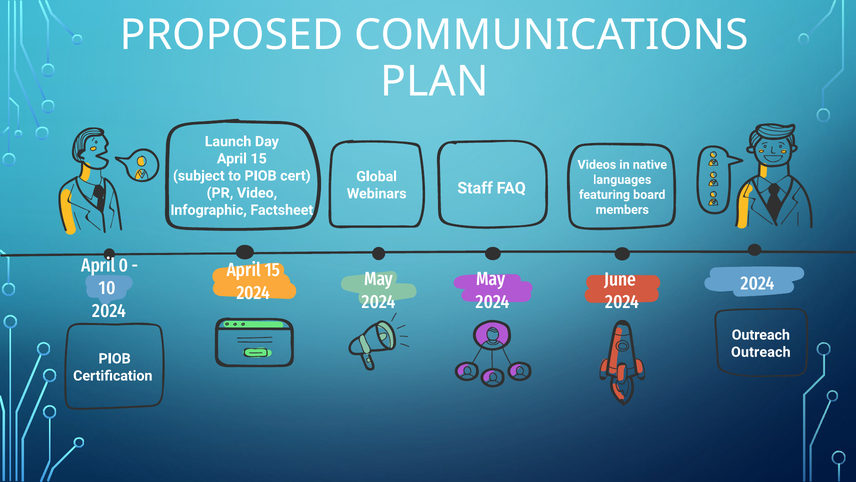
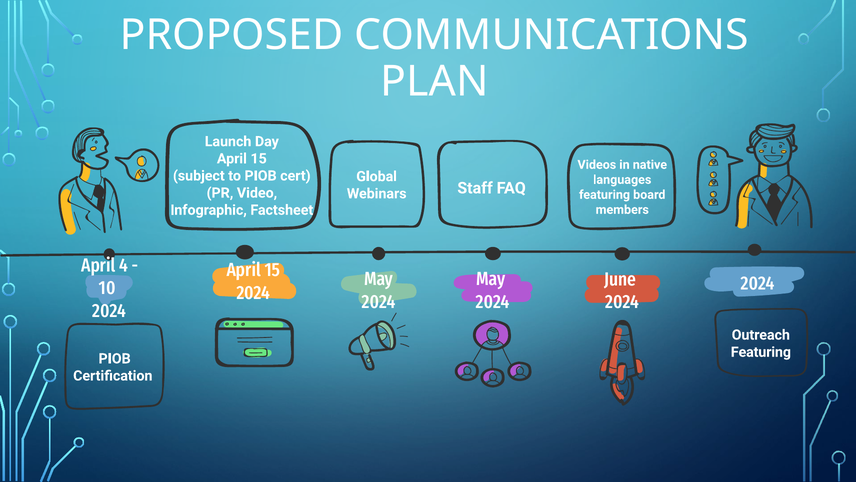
0: 0 -> 4
Outreach at (761, 352): Outreach -> Featuring
